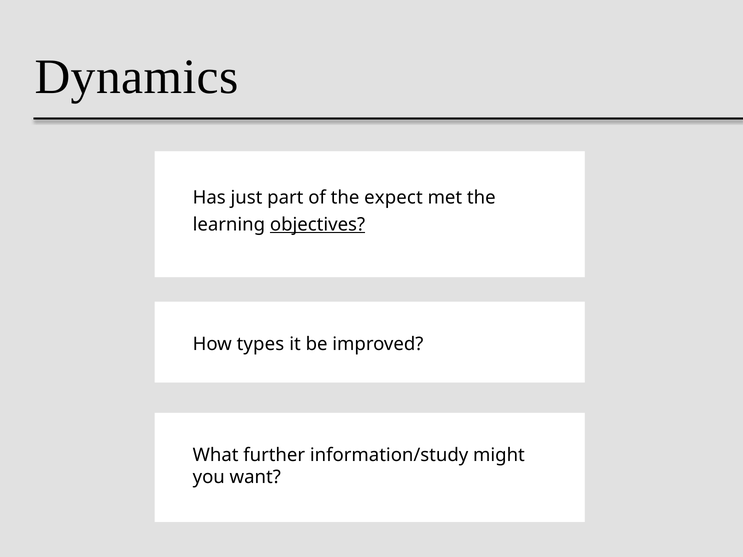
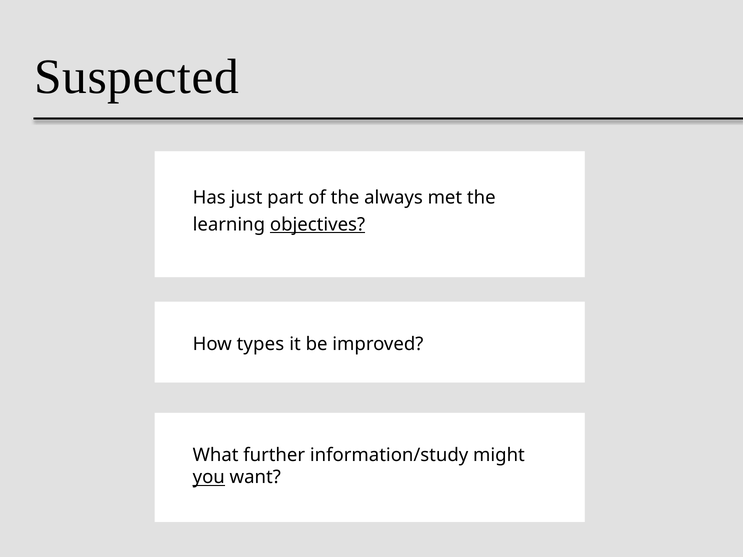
Dynamics: Dynamics -> Suspected
expect: expect -> always
you underline: none -> present
